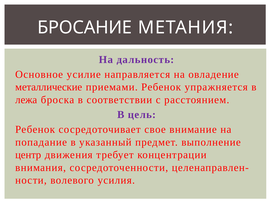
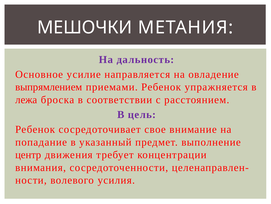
БРОСАНИЕ: БРОСАНИЕ -> МЕШОЧКИ
металлические: металлические -> выпрямлением
